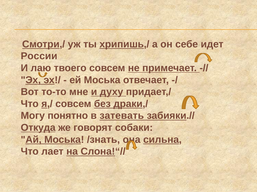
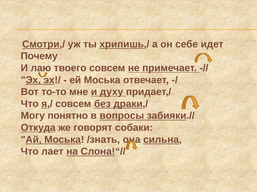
России: России -> Почему
затевать: затевать -> вопросы
